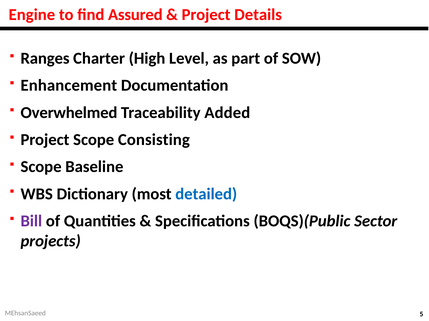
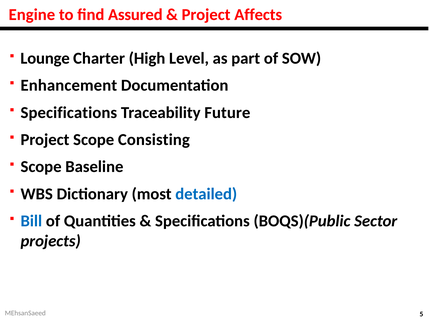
Details: Details -> Affects
Ranges: Ranges -> Lounge
Overwhelmed at (69, 113): Overwhelmed -> Specifications
Added: Added -> Future
Bill colour: purple -> blue
